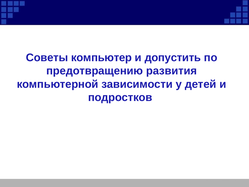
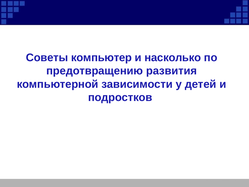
допустить: допустить -> насколько
